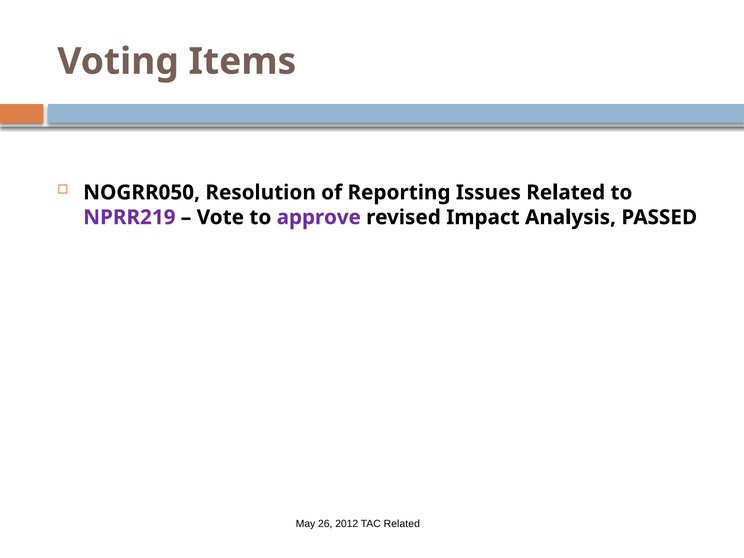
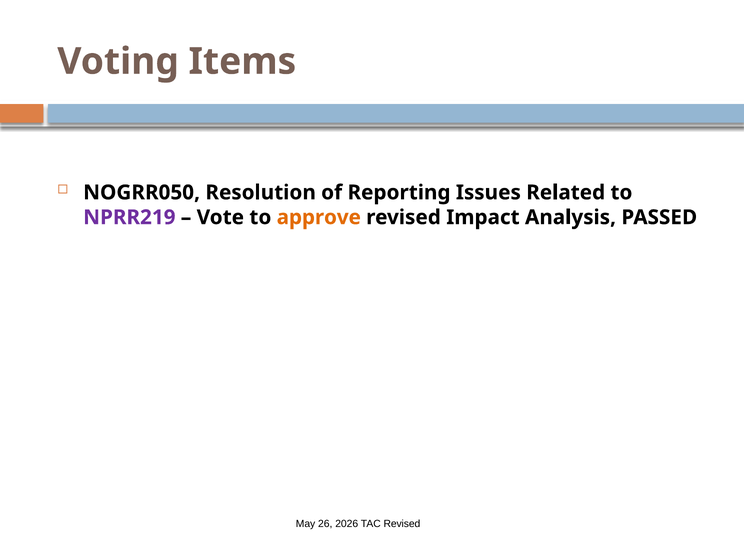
approve colour: purple -> orange
2012: 2012 -> 2026
TAC Related: Related -> Revised
